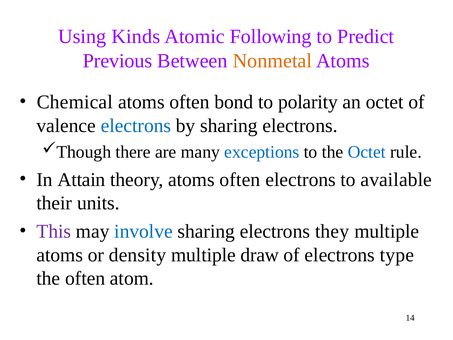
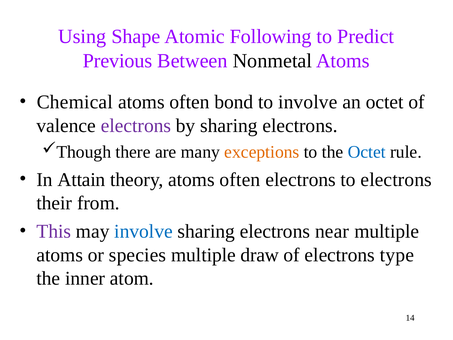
Kinds: Kinds -> Shape
Nonmetal colour: orange -> black
to polarity: polarity -> involve
electrons at (136, 126) colour: blue -> purple
exceptions colour: blue -> orange
to available: available -> electrons
units: units -> from
they: they -> near
density: density -> species
the often: often -> inner
